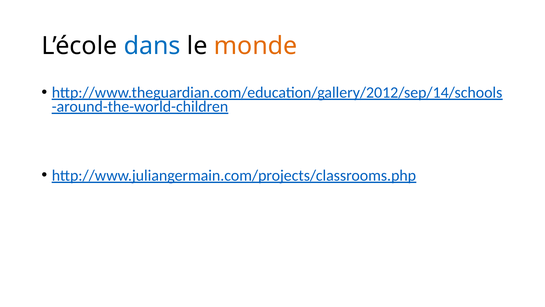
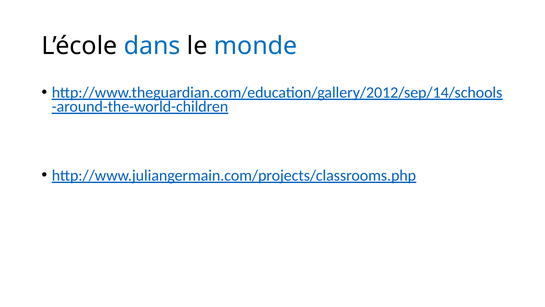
monde colour: orange -> blue
